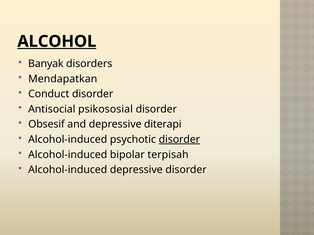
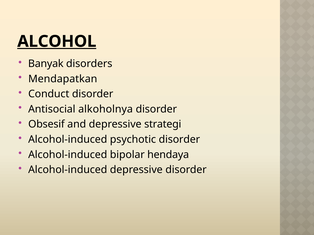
psikososial: psikososial -> alkoholnya
diterapi: diterapi -> strategi
disorder at (179, 140) underline: present -> none
terpisah: terpisah -> hendaya
